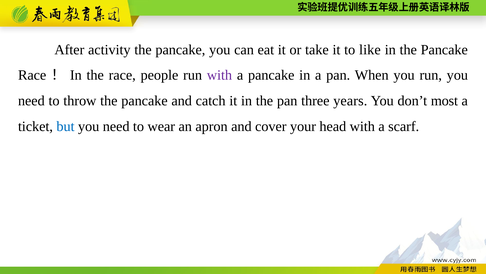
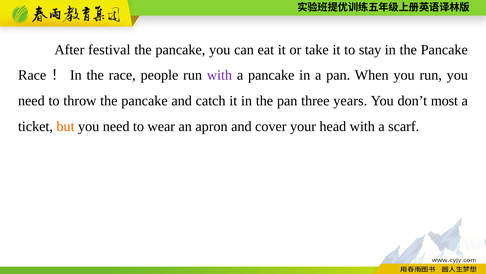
activity: activity -> festival
like: like -> stay
but colour: blue -> orange
